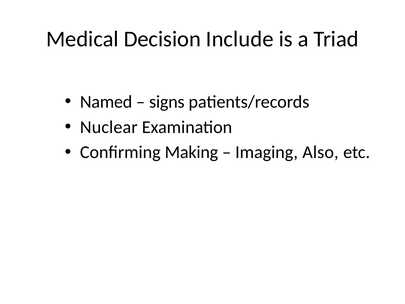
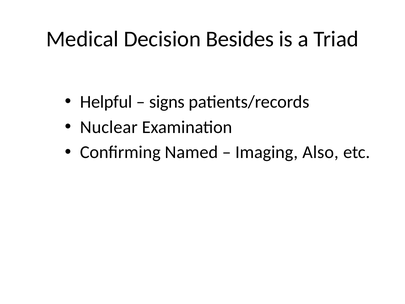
Include: Include -> Besides
Named: Named -> Helpful
Making: Making -> Named
